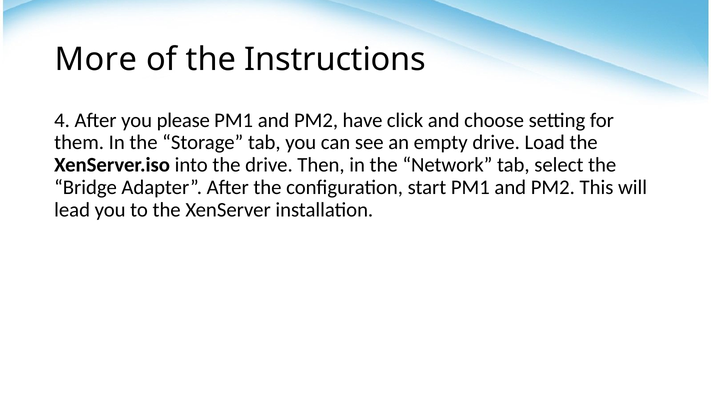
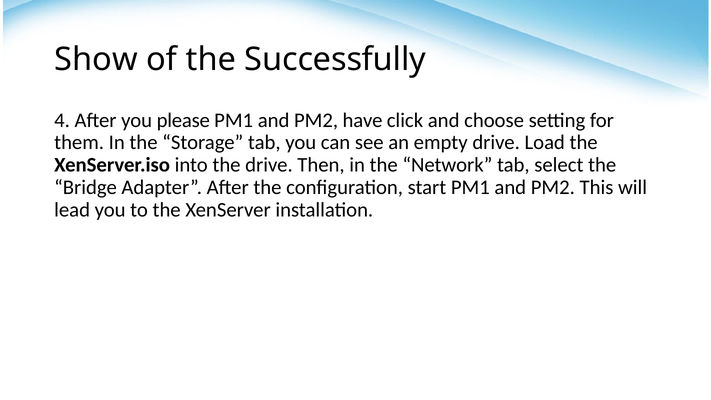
More: More -> Show
Instructions: Instructions -> Successfully
